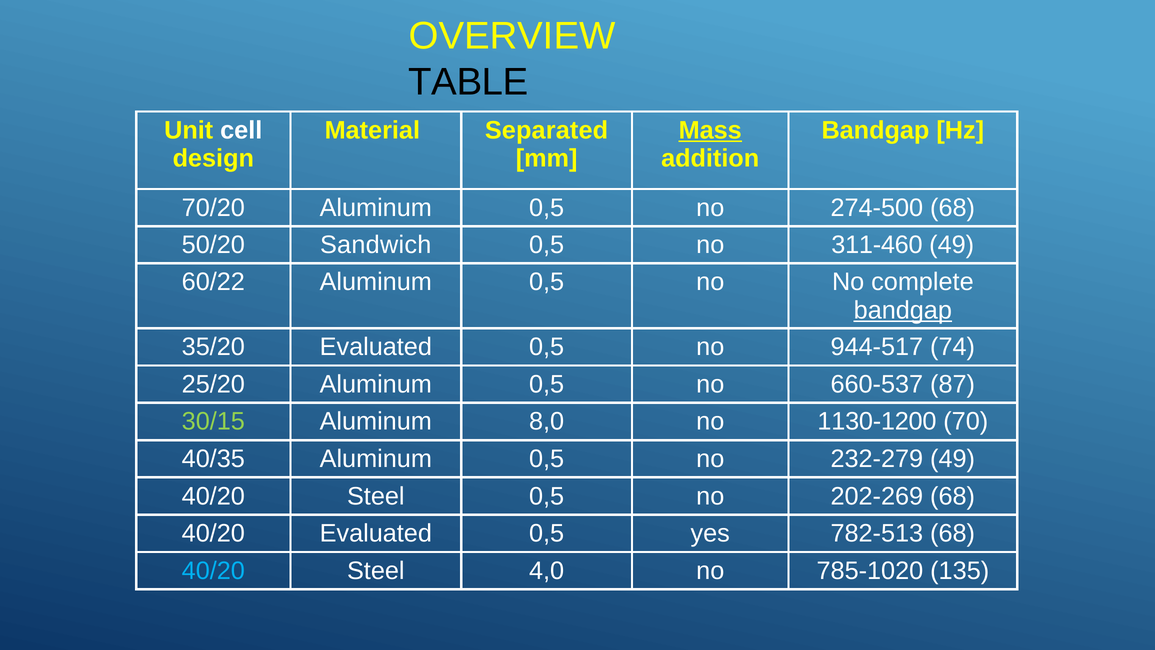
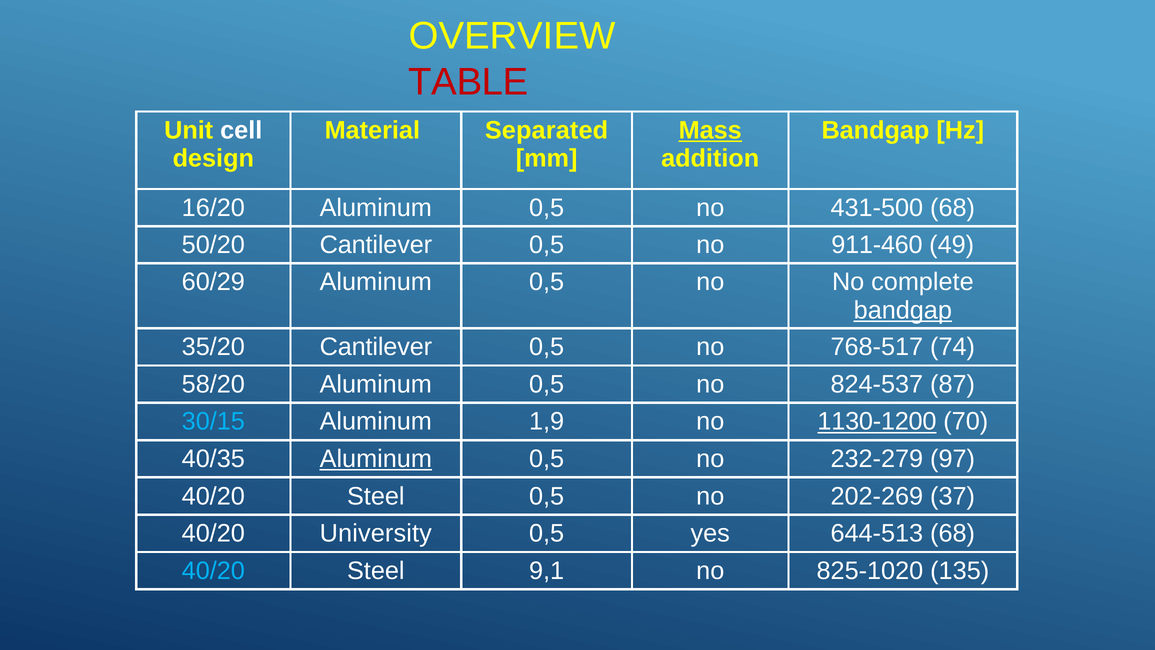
TABLE colour: black -> red
70/20: 70/20 -> 16/20
274-500: 274-500 -> 431-500
50/20 Sandwich: Sandwich -> Cantilever
311-460: 311-460 -> 911-460
60/22: 60/22 -> 60/29
35/20 Evaluated: Evaluated -> Cantilever
944-517: 944-517 -> 768-517
25/20: 25/20 -> 58/20
660-537: 660-537 -> 824-537
30/15 colour: light green -> light blue
8,0: 8,0 -> 1,9
1130-1200 underline: none -> present
Aluminum at (376, 459) underline: none -> present
232-279 49: 49 -> 97
202-269 68: 68 -> 37
40/20 Evaluated: Evaluated -> University
782-513: 782-513 -> 644-513
4,0: 4,0 -> 9,1
785-1020: 785-1020 -> 825-1020
